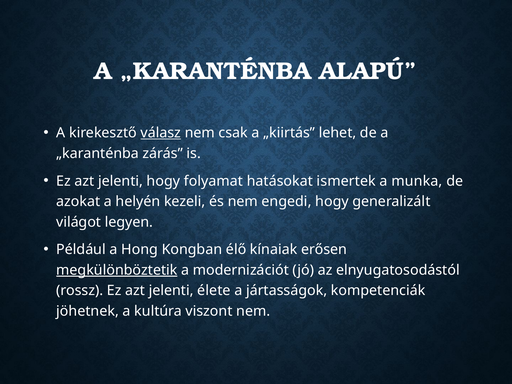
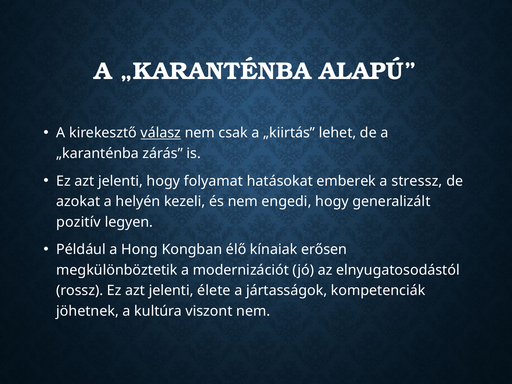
ismertek: ismertek -> emberek
munka: munka -> stressz
világot: világot -> pozitív
megkülönböztetik underline: present -> none
